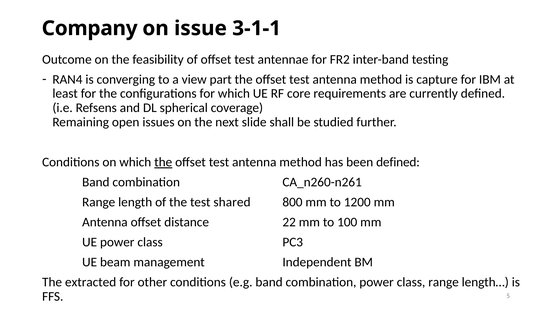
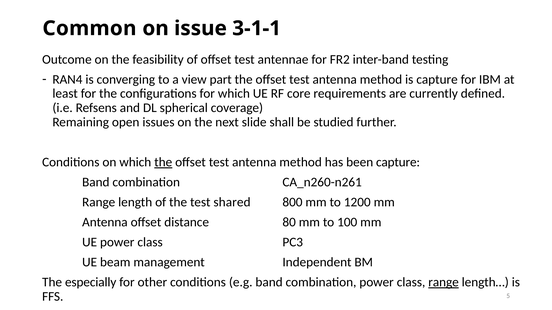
Company: Company -> Common
been defined: defined -> capture
22: 22 -> 80
extracted: extracted -> especially
range at (444, 283) underline: none -> present
